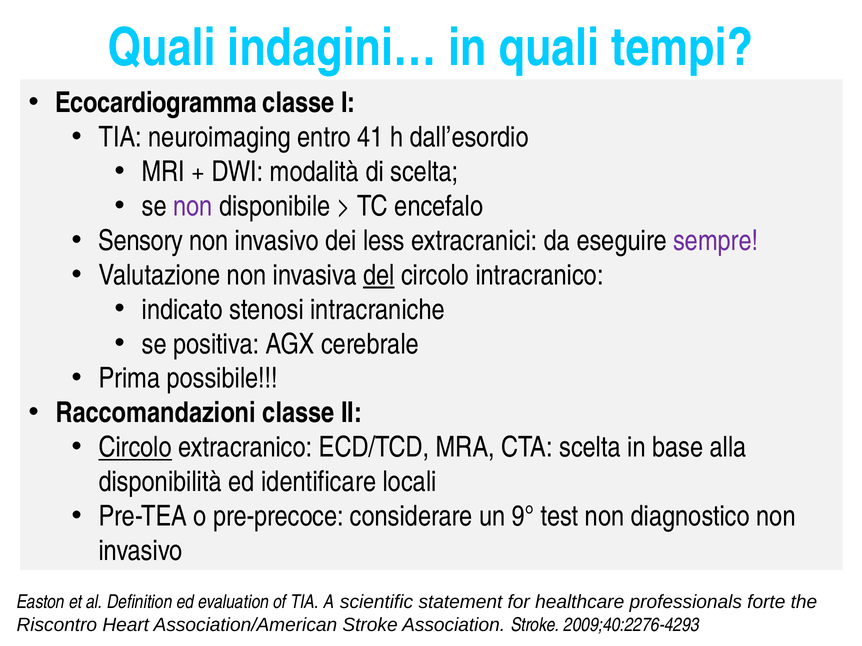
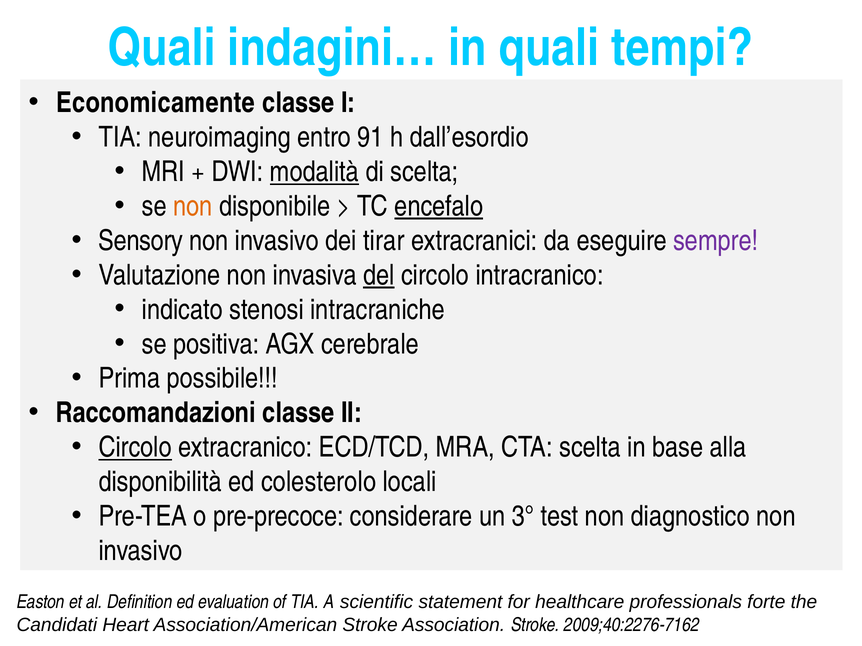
Ecocardiogramma: Ecocardiogramma -> Economicamente
41: 41 -> 91
modalità underline: none -> present
non at (193, 206) colour: purple -> orange
encefalo underline: none -> present
less: less -> tirar
identificare: identificare -> colesterolo
9°: 9° -> 3°
Riscontro: Riscontro -> Candidati
2009;40:2276-4293: 2009;40:2276-4293 -> 2009;40:2276-7162
